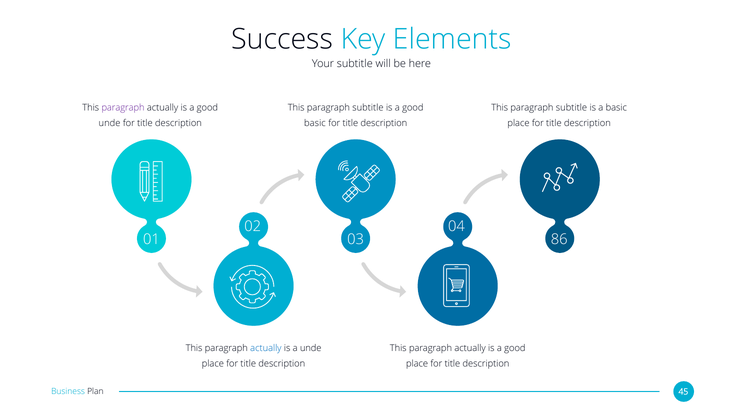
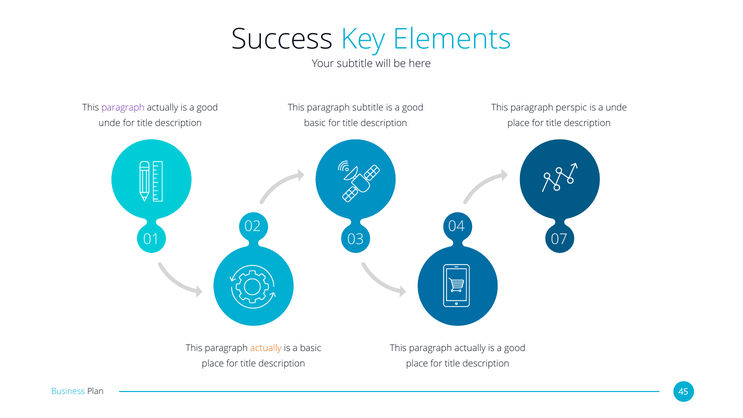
subtitle at (571, 108): subtitle -> perspic
a basic: basic -> unde
86: 86 -> 07
actually at (266, 348) colour: blue -> orange
a unde: unde -> basic
